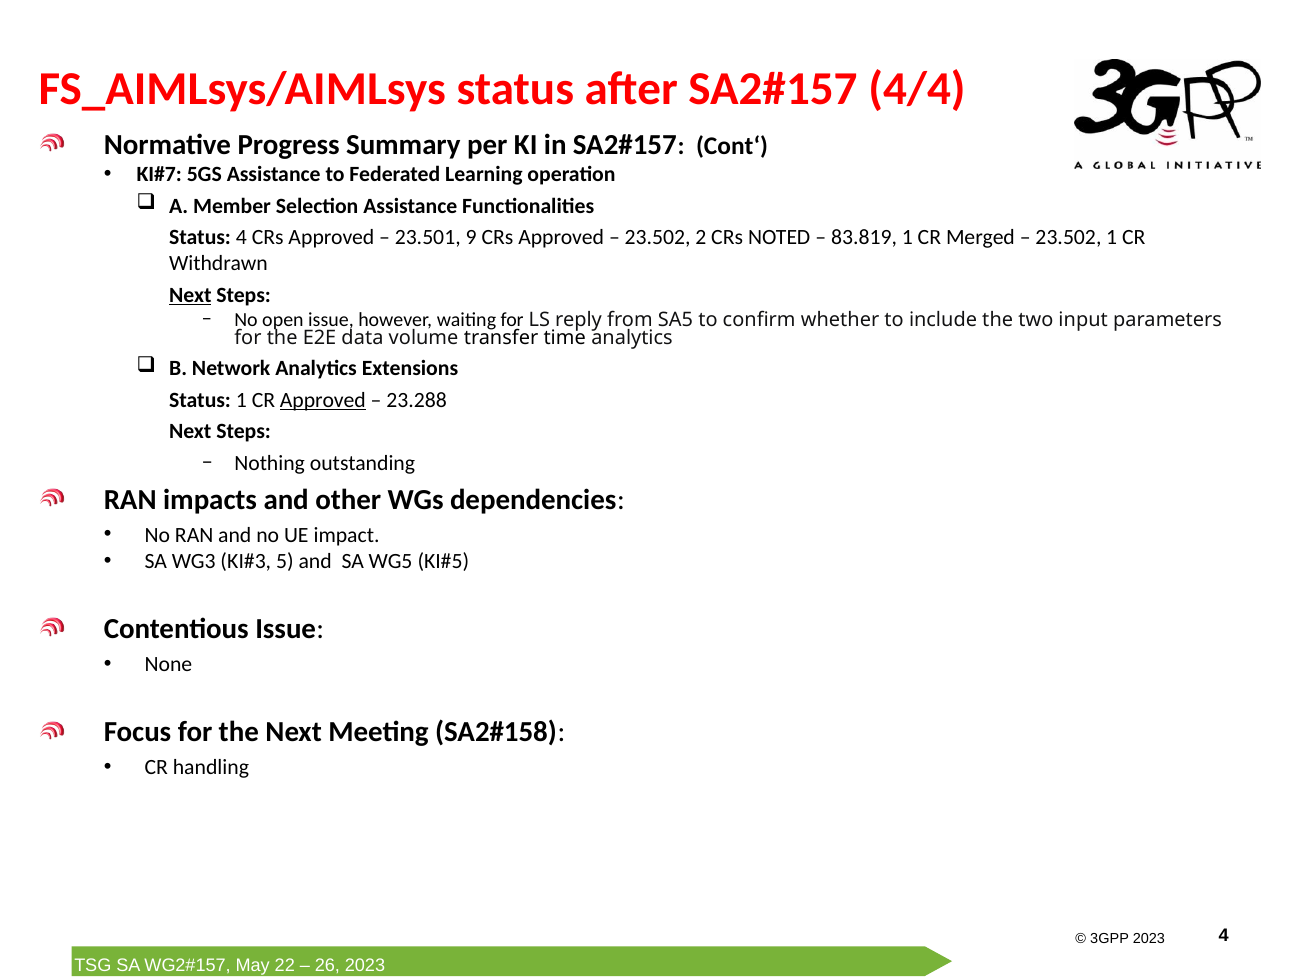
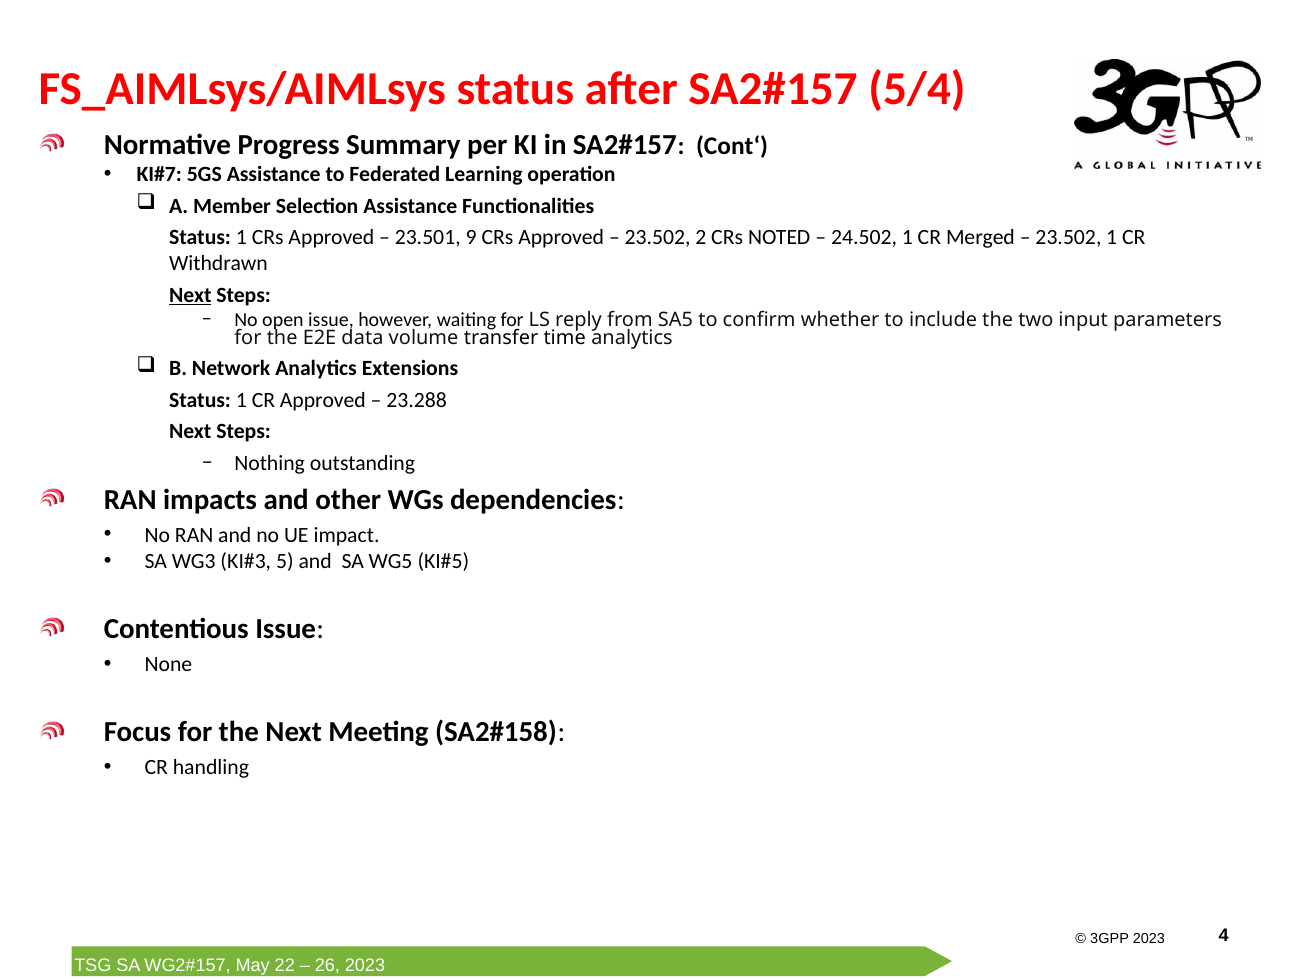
4/4: 4/4 -> 5/4
4 at (241, 238): 4 -> 1
83.819: 83.819 -> 24.502
Approved at (323, 400) underline: present -> none
